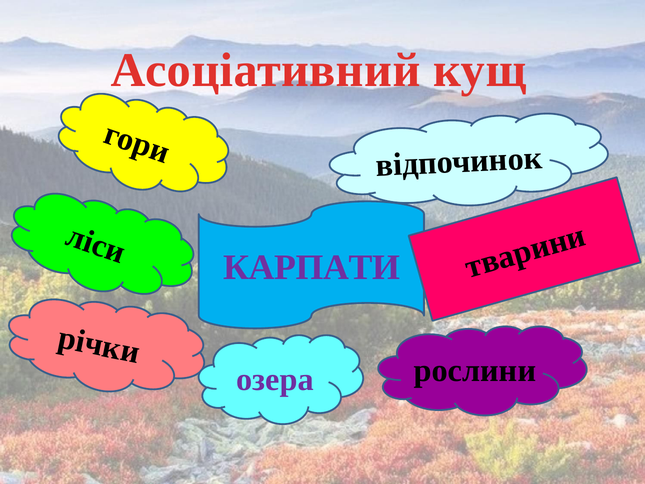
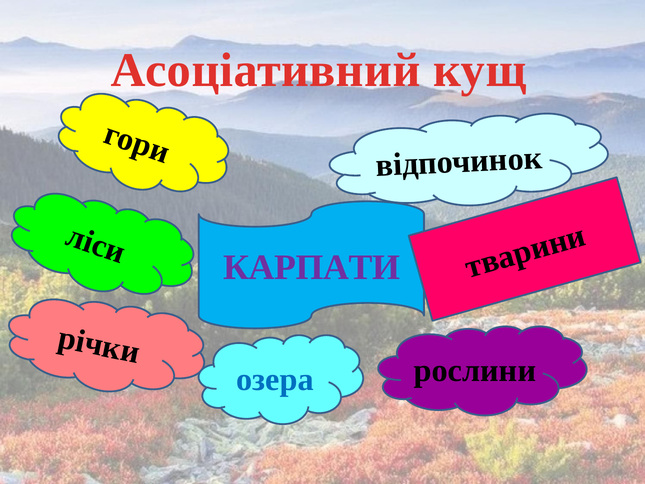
озера colour: purple -> blue
